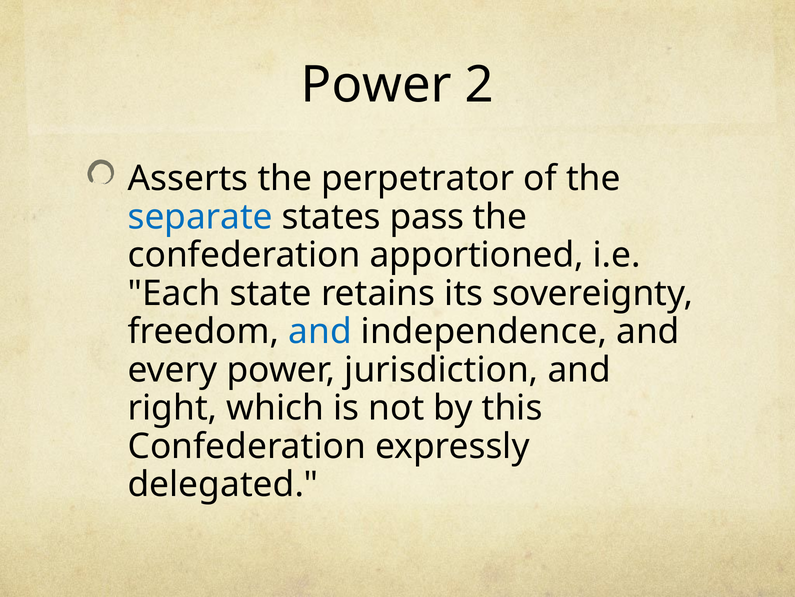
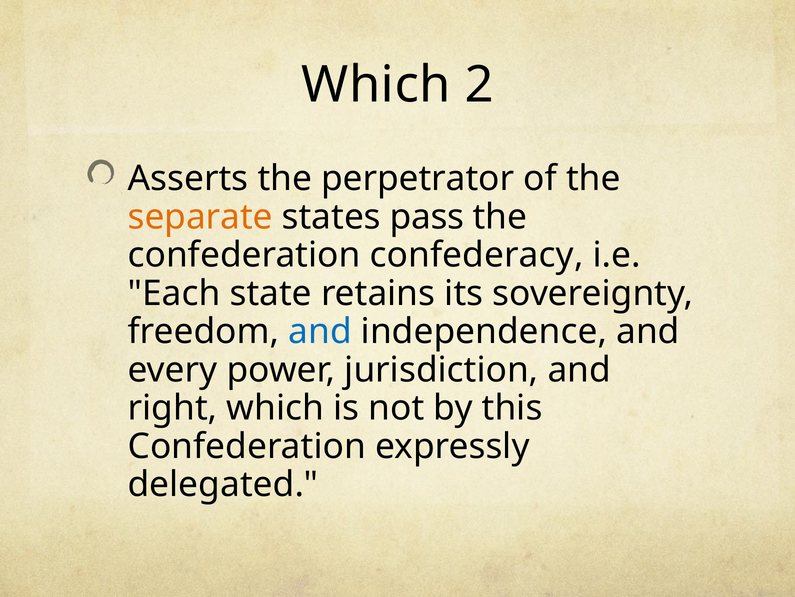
Power at (376, 85): Power -> Which
separate colour: blue -> orange
apportioned: apportioned -> confederacy
